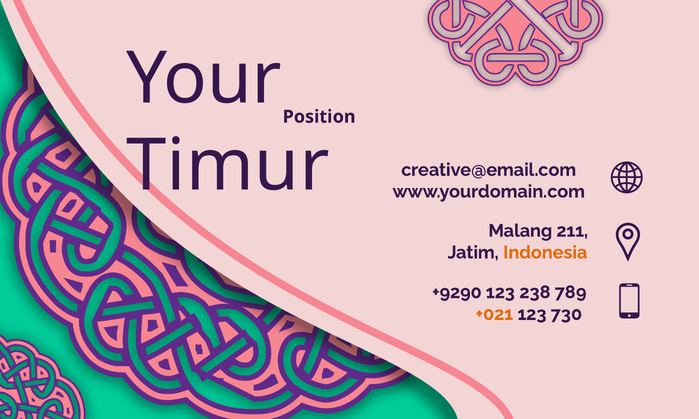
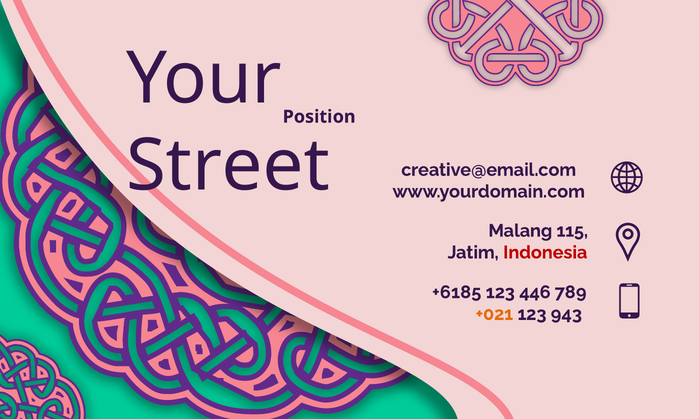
Timur: Timur -> Street
211: 211 -> 115
Indonesia colour: orange -> red
+9290: +9290 -> +6185
238: 238 -> 446
730: 730 -> 943
